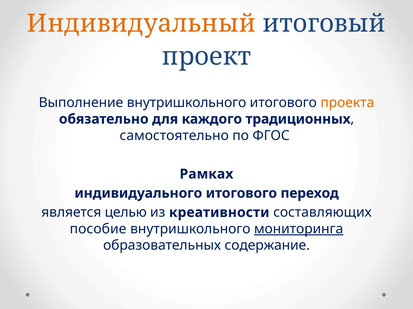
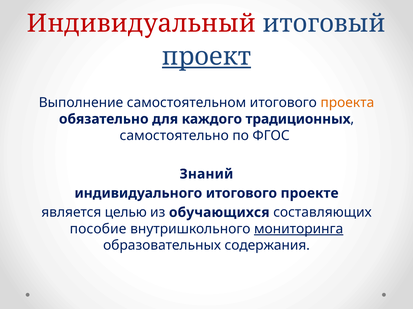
Индивидуальный colour: orange -> red
проект underline: none -> present
Выполнение внутришкольного: внутришкольного -> самостоятельном
Рамках: Рамках -> Знаний
переход: переход -> проекте
креативности: креативности -> обучающихся
содержание: содержание -> содержания
